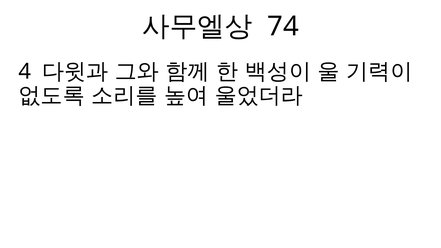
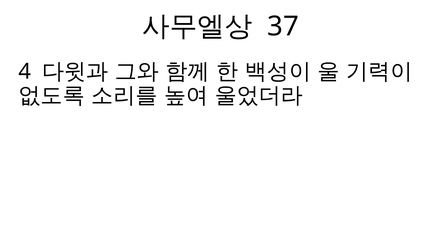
74: 74 -> 37
